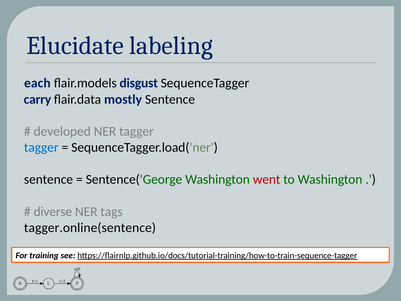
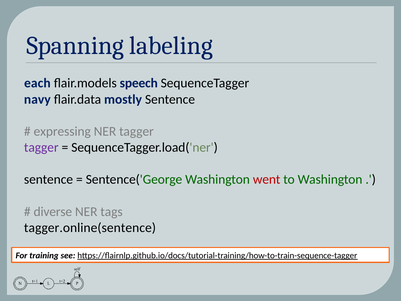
Elucidate: Elucidate -> Spanning
disgust: disgust -> speech
carry: carry -> navy
developed: developed -> expressing
tagger at (41, 147) colour: blue -> purple
